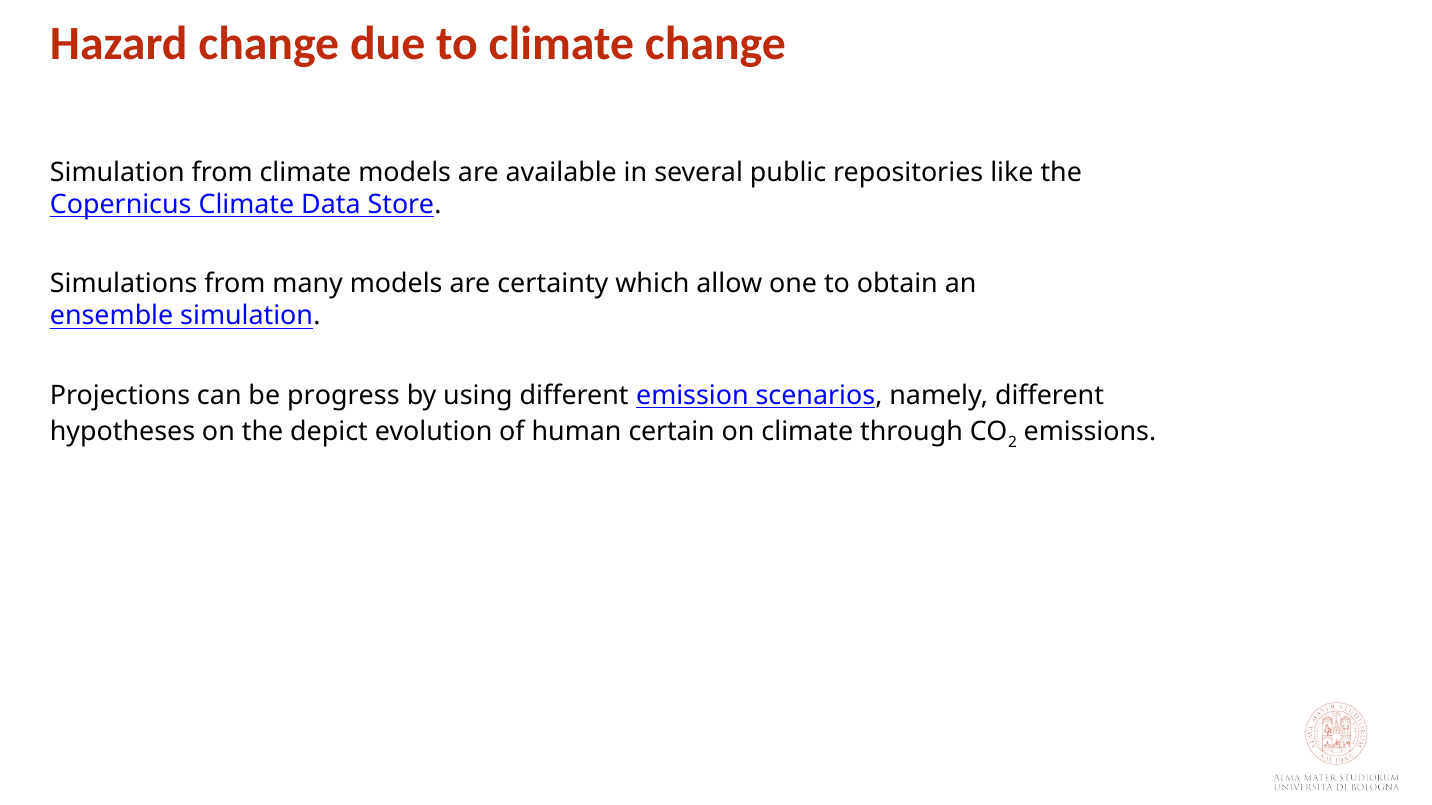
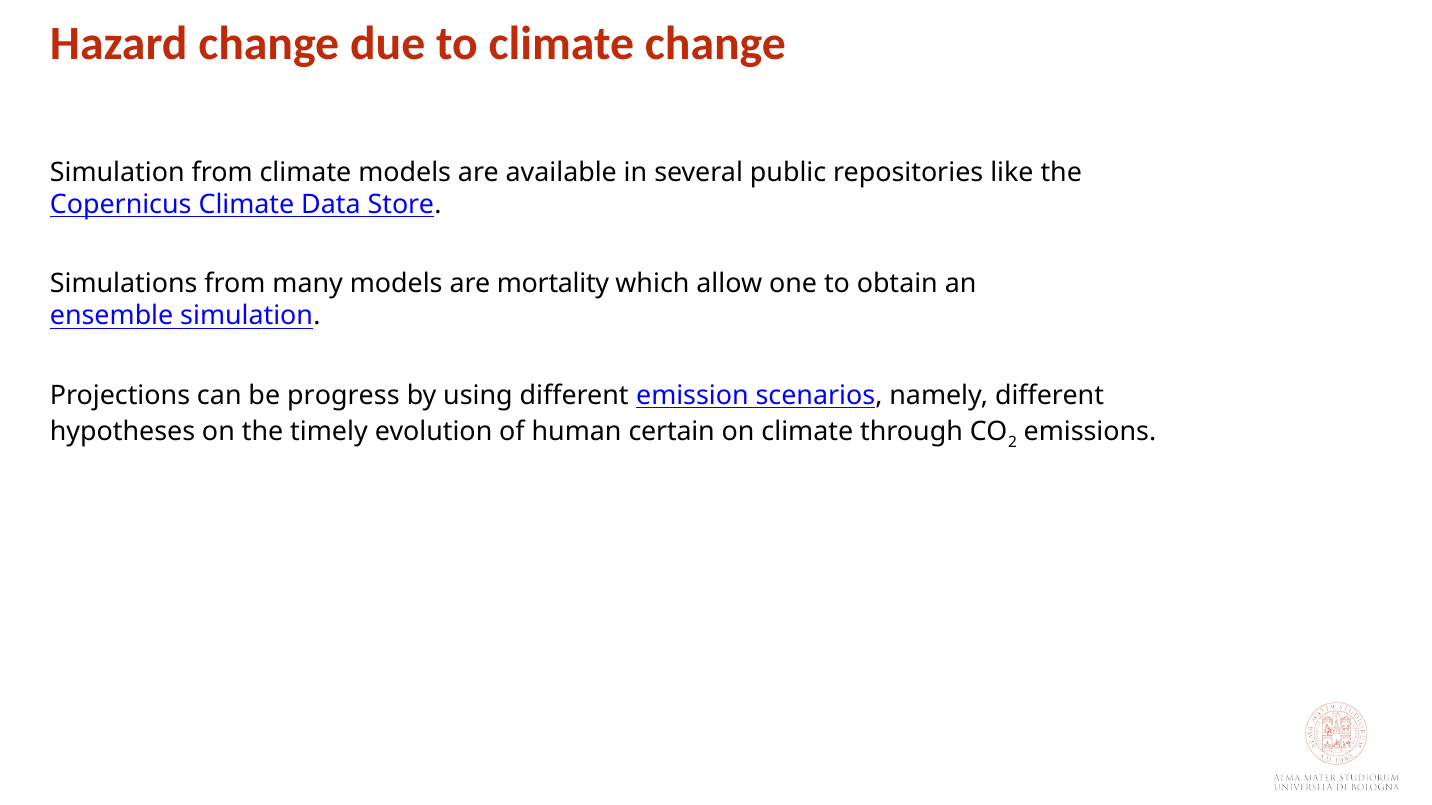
certainty: certainty -> mortality
depict: depict -> timely
